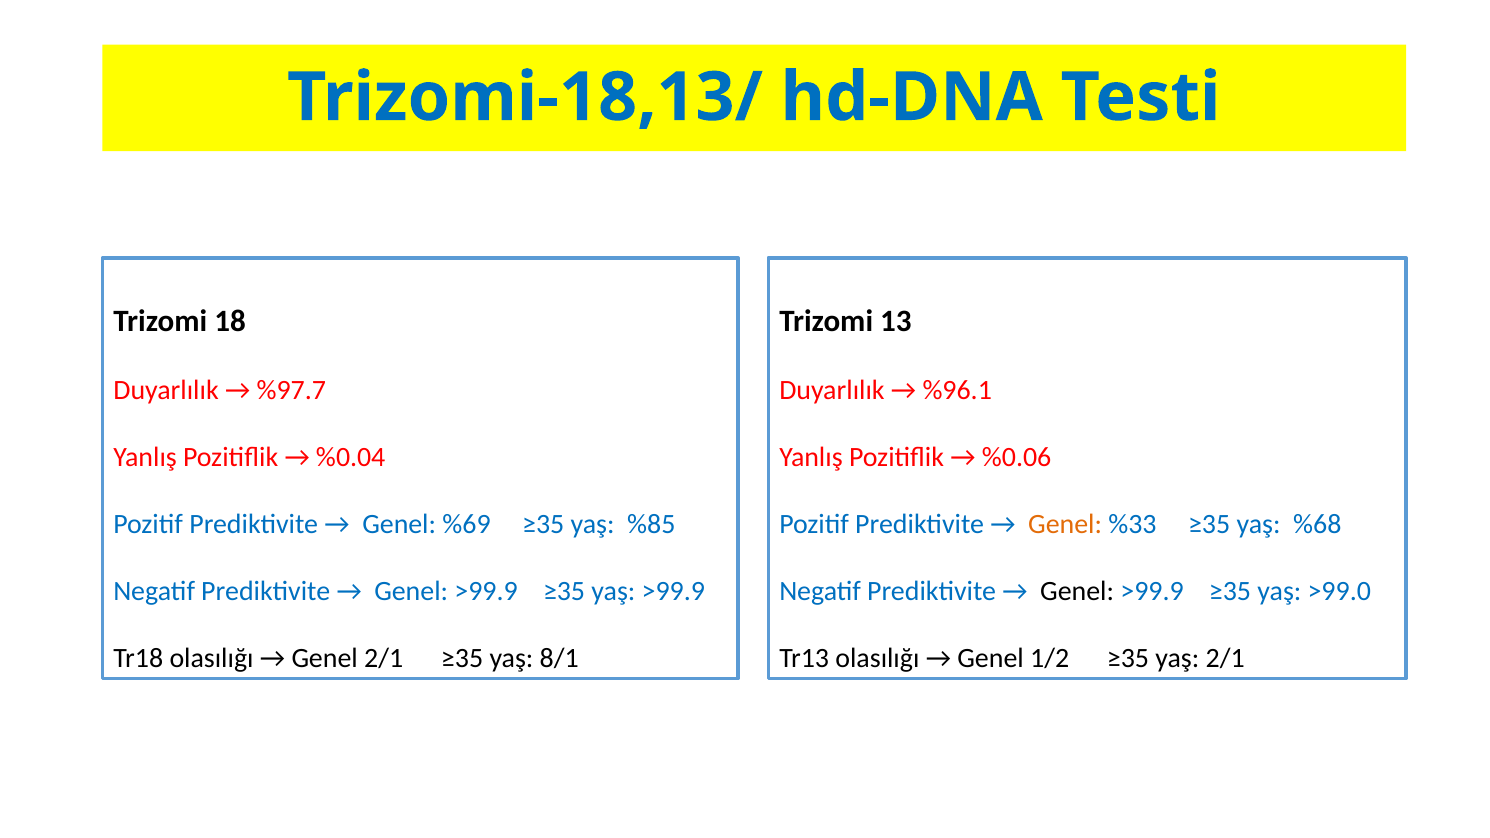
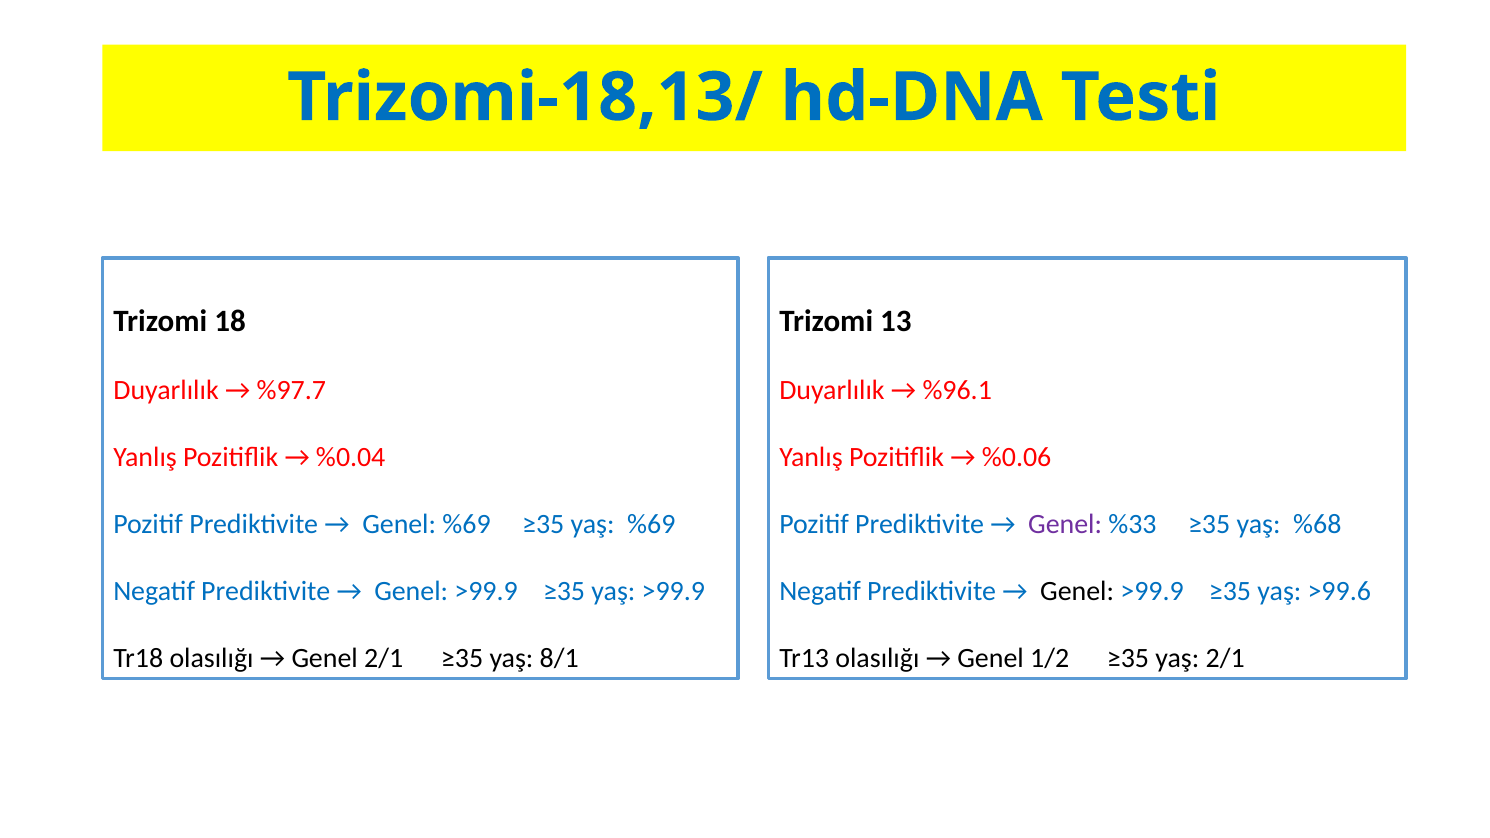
yaş %85: %85 -> %69
Genel at (1065, 524) colour: orange -> purple
>99.0: >99.0 -> >99.6
